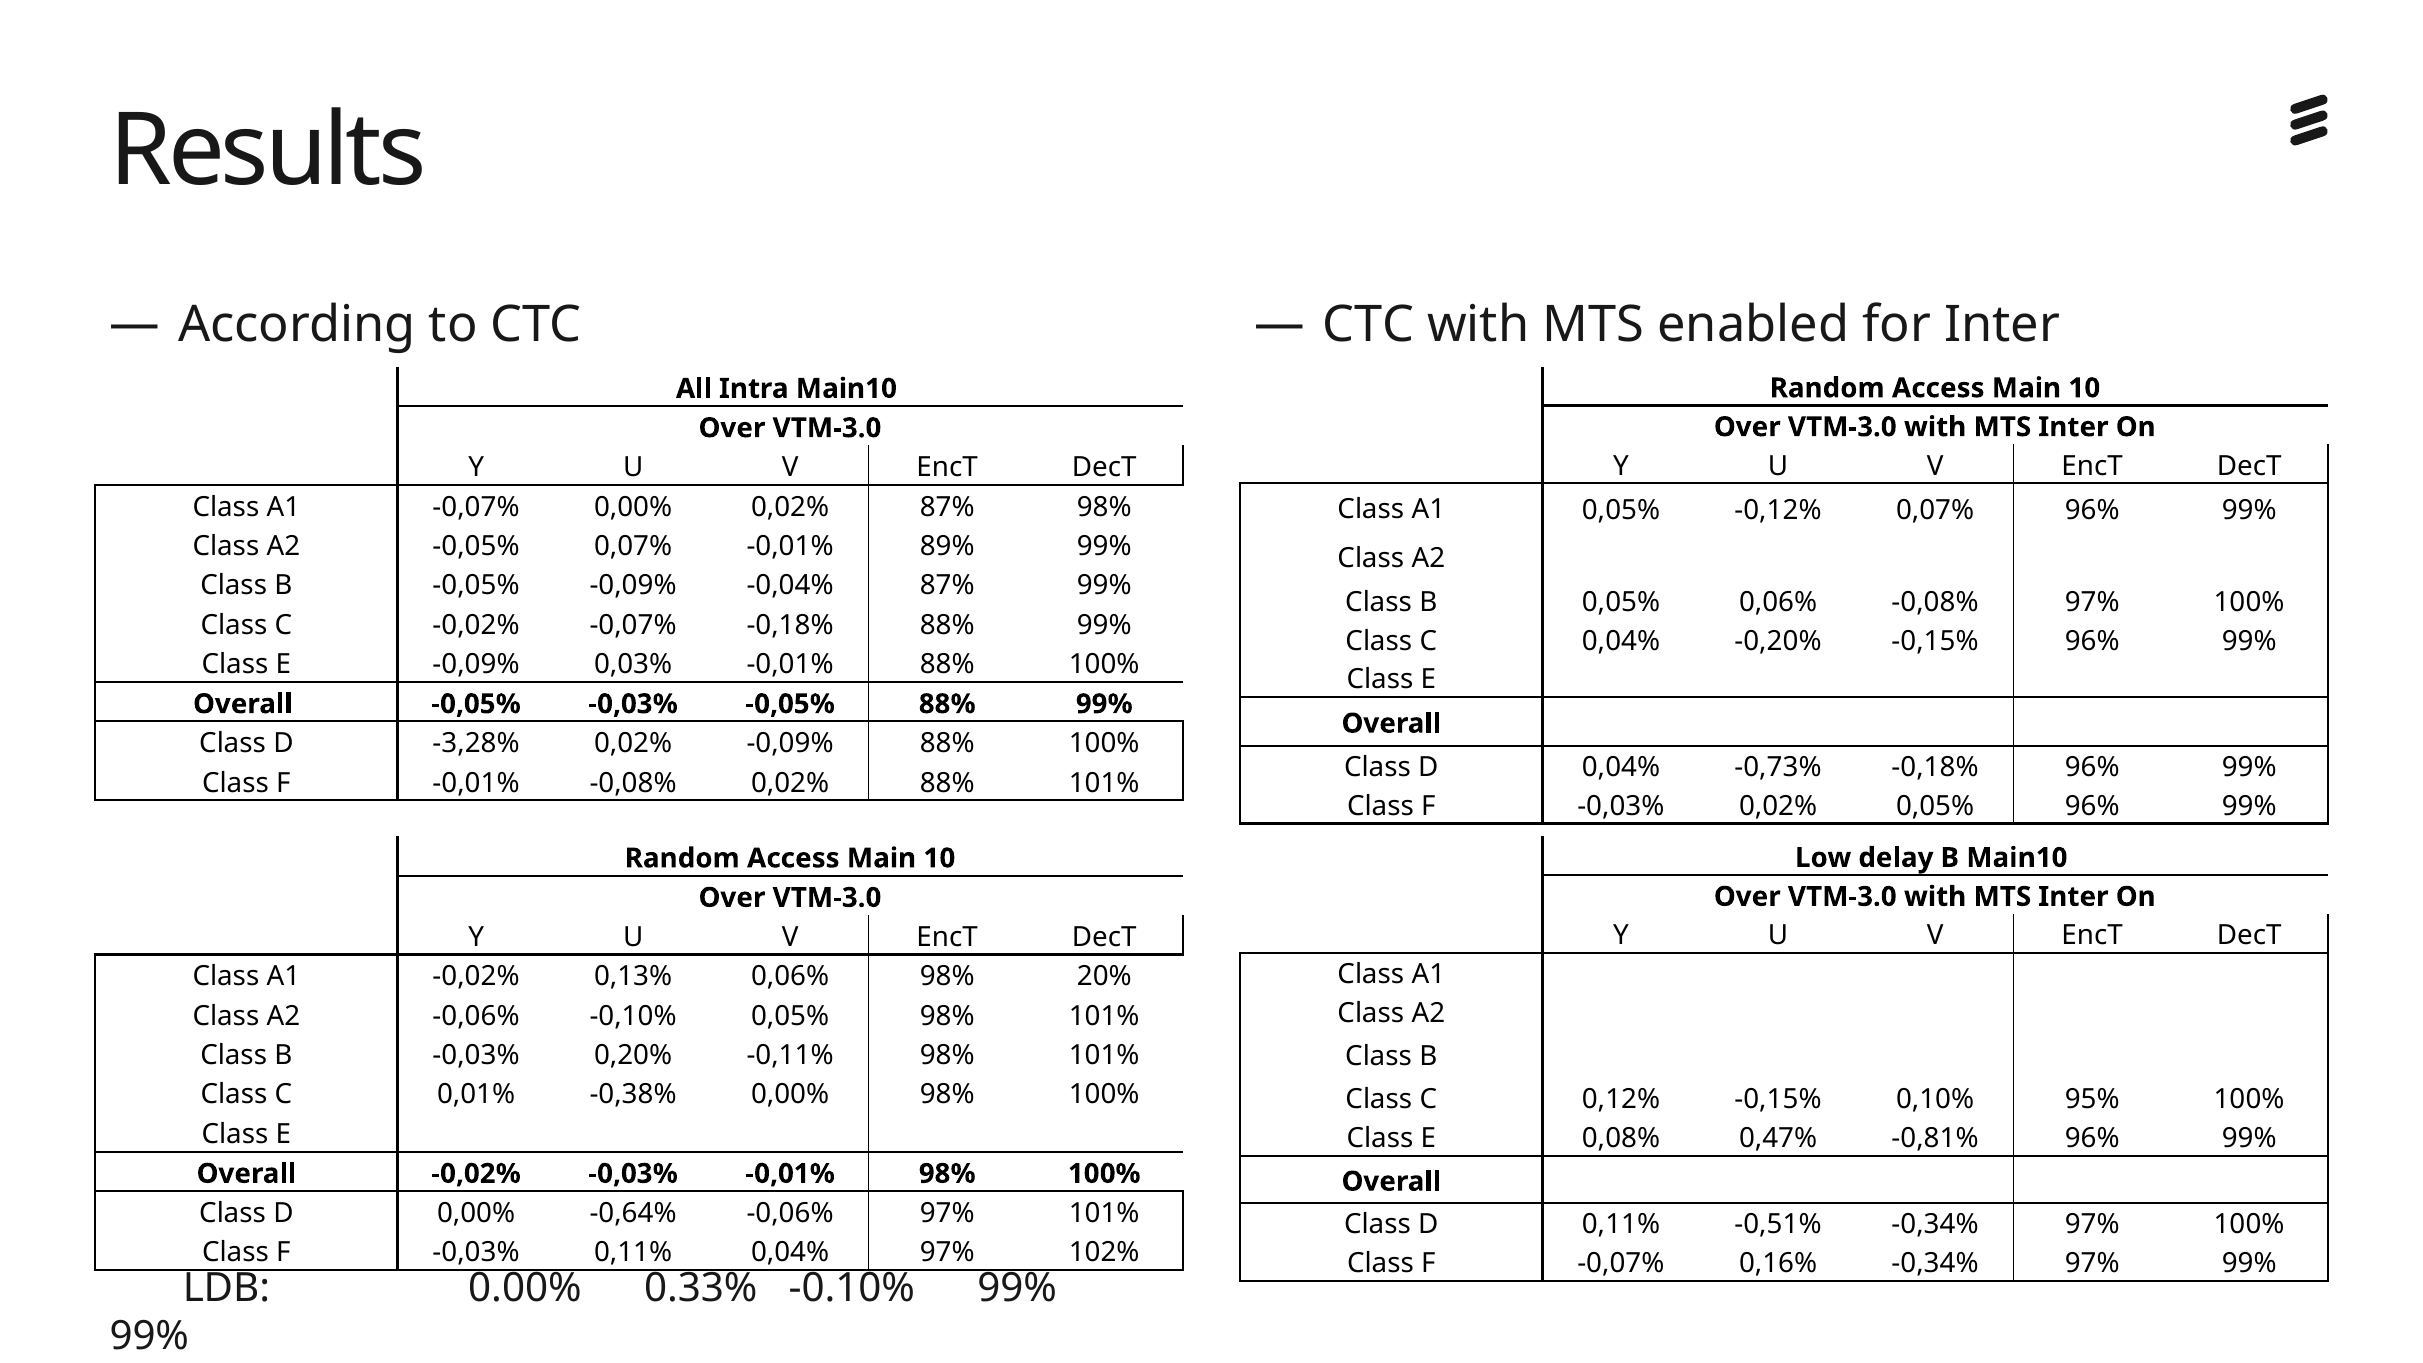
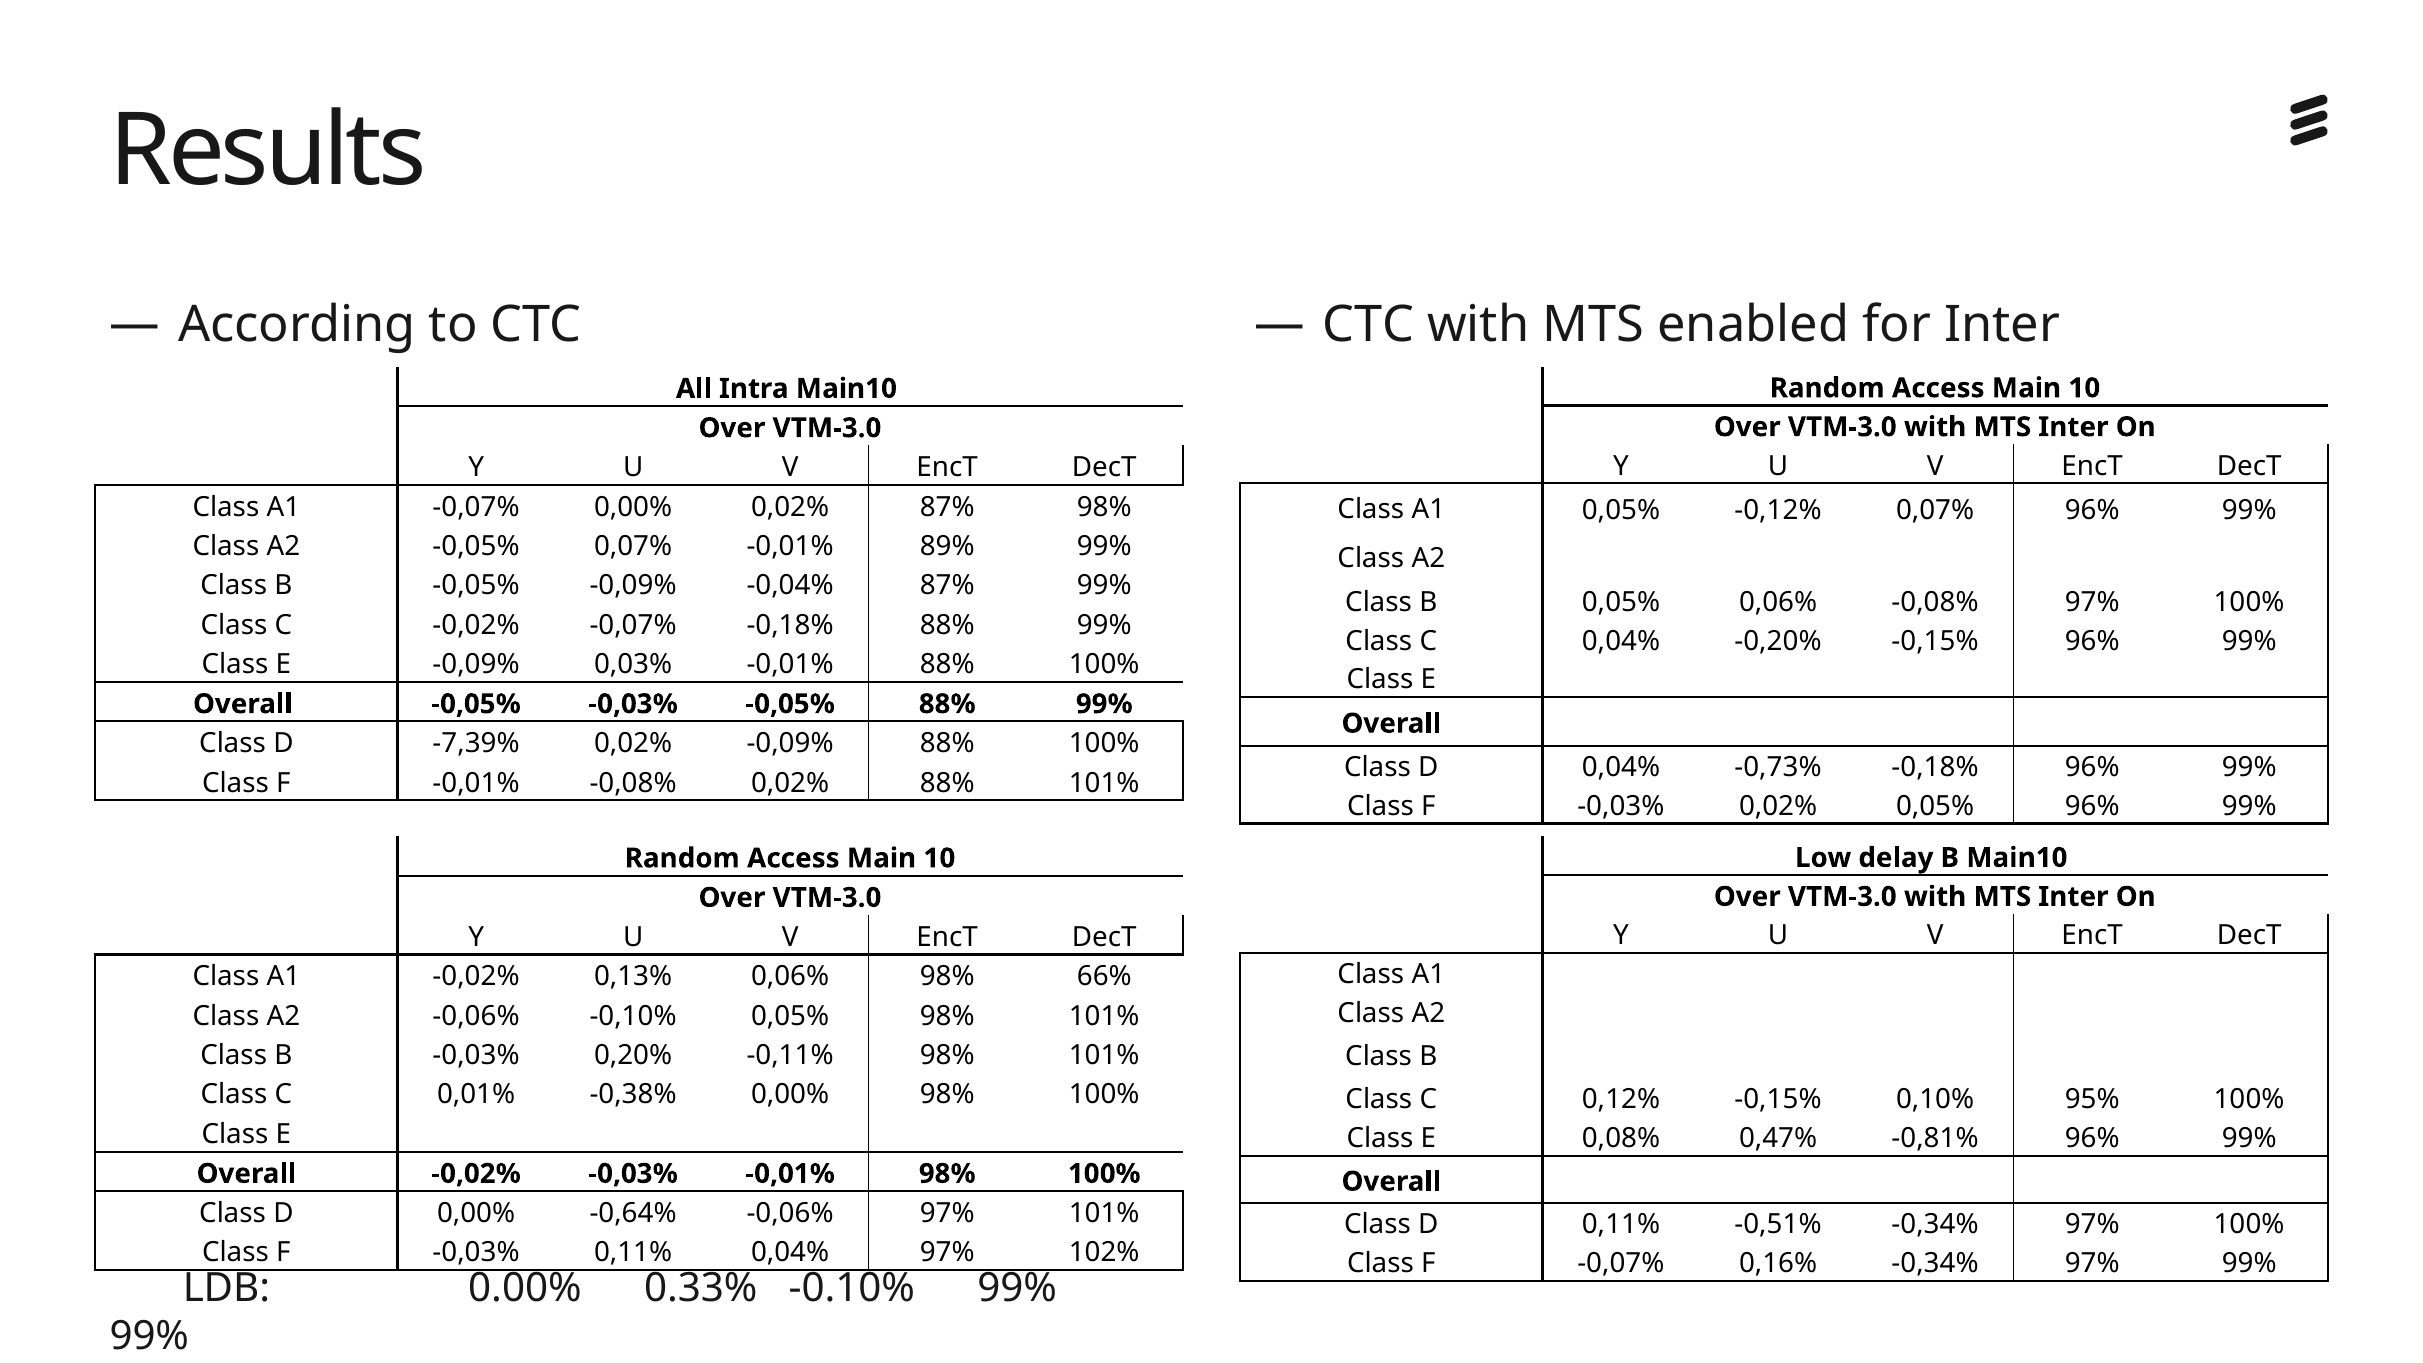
-3,28%: -3,28% -> -7,39%
20%: 20% -> 66%
